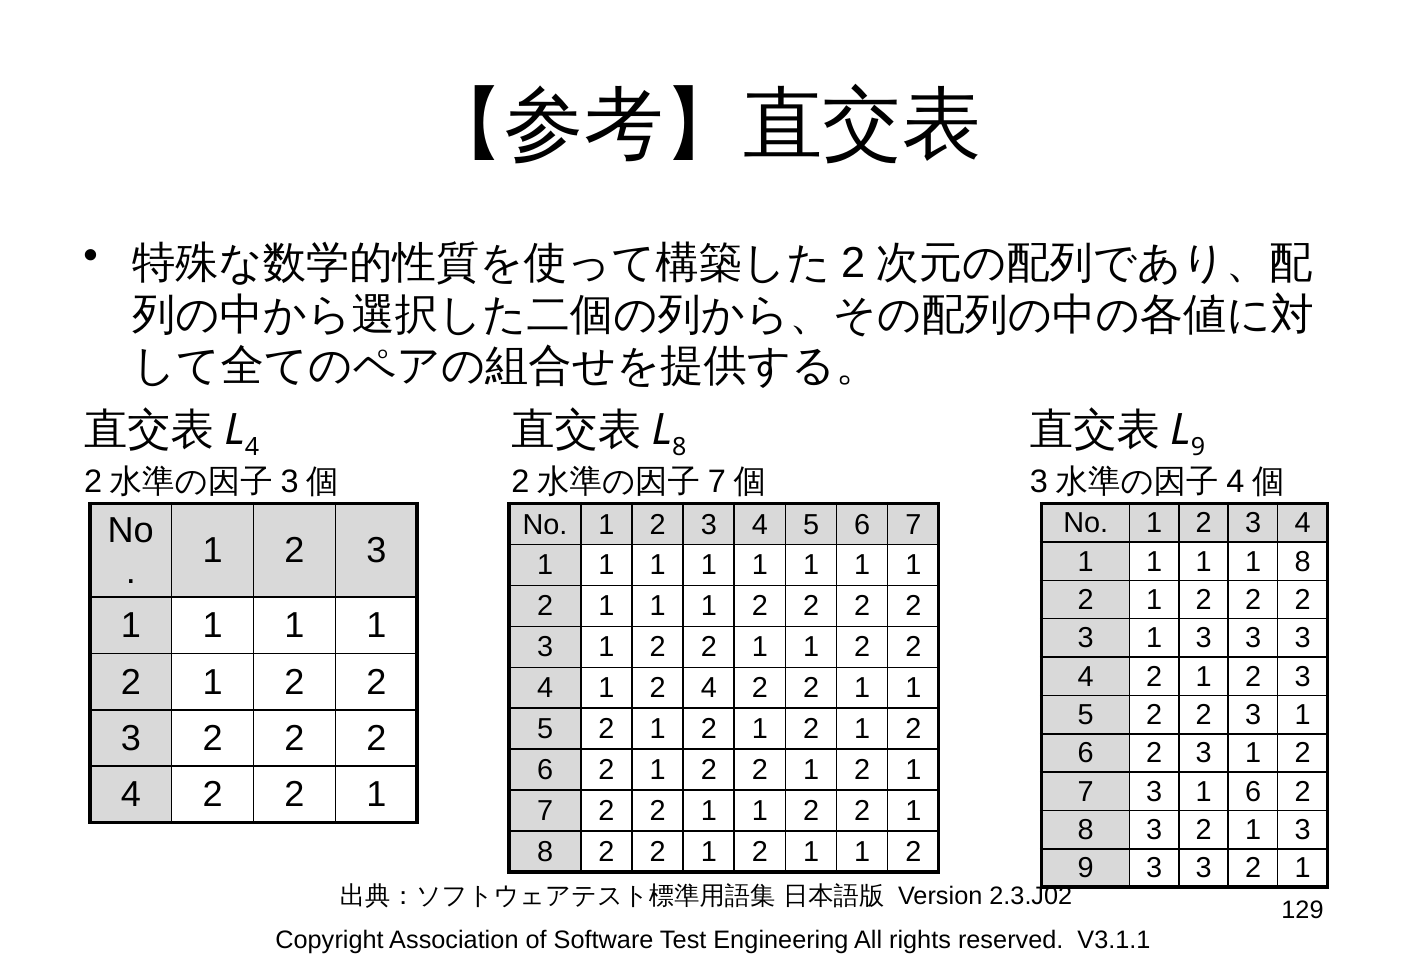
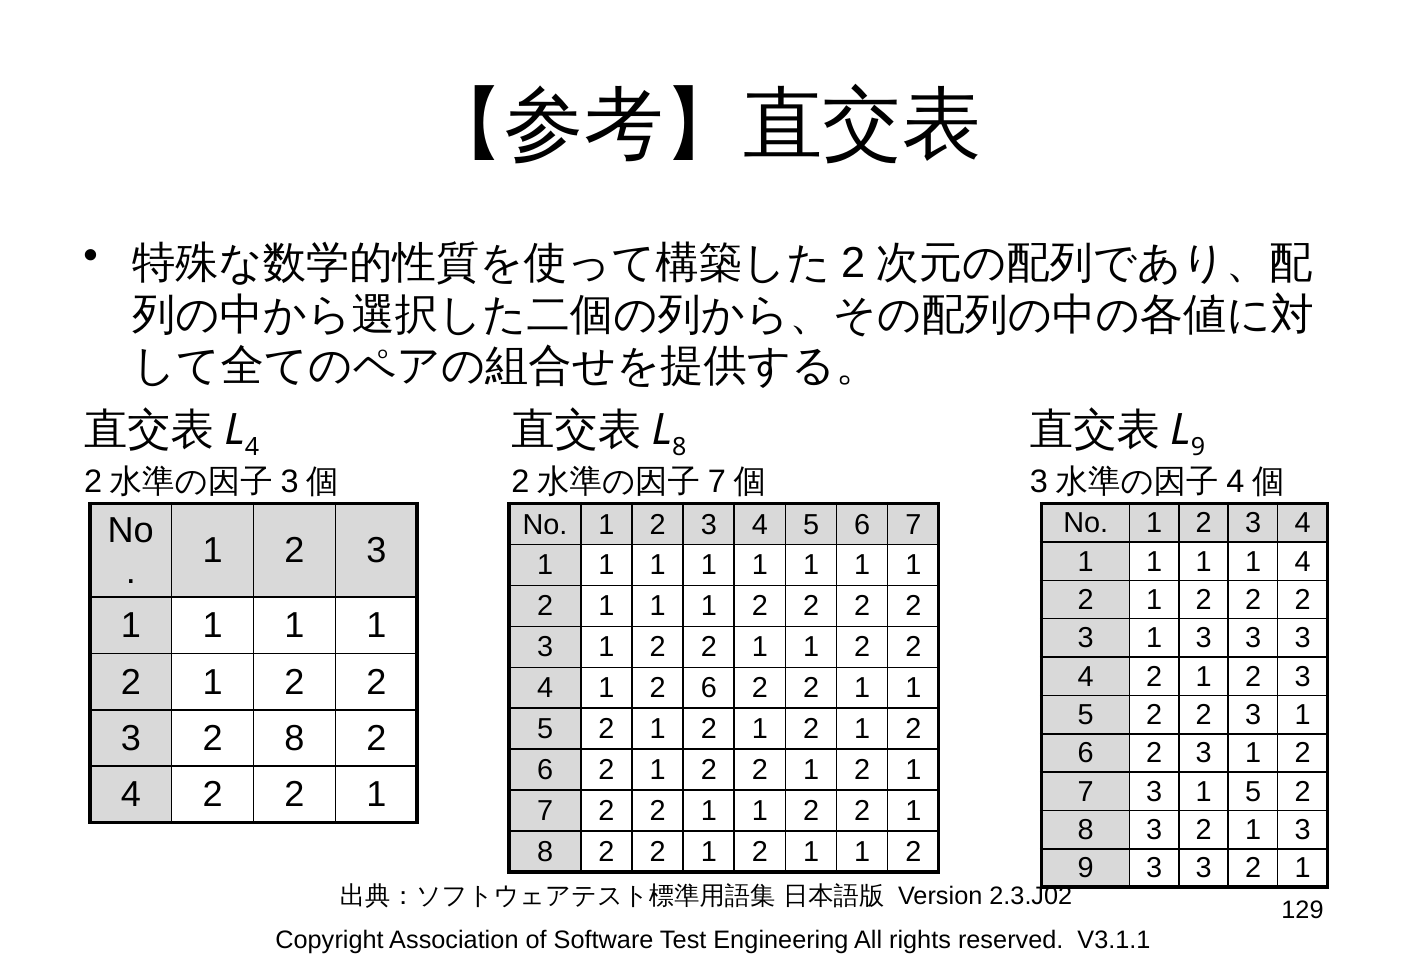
1 1 8: 8 -> 4
4 1 2 4: 4 -> 6
3 2 2: 2 -> 8
7 3 1 6: 6 -> 5
